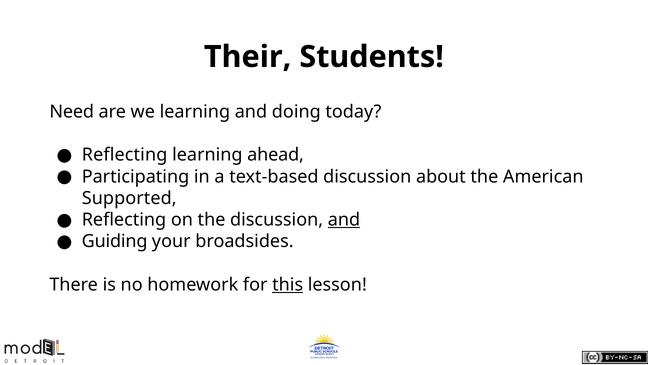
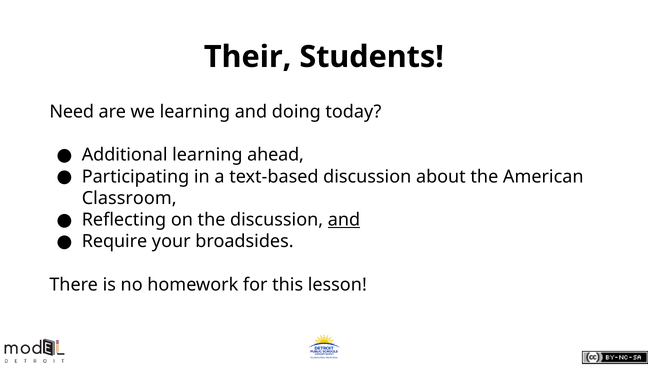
Reflecting at (125, 155): Reflecting -> Additional
Supported: Supported -> Classroom
Guiding: Guiding -> Require
this underline: present -> none
